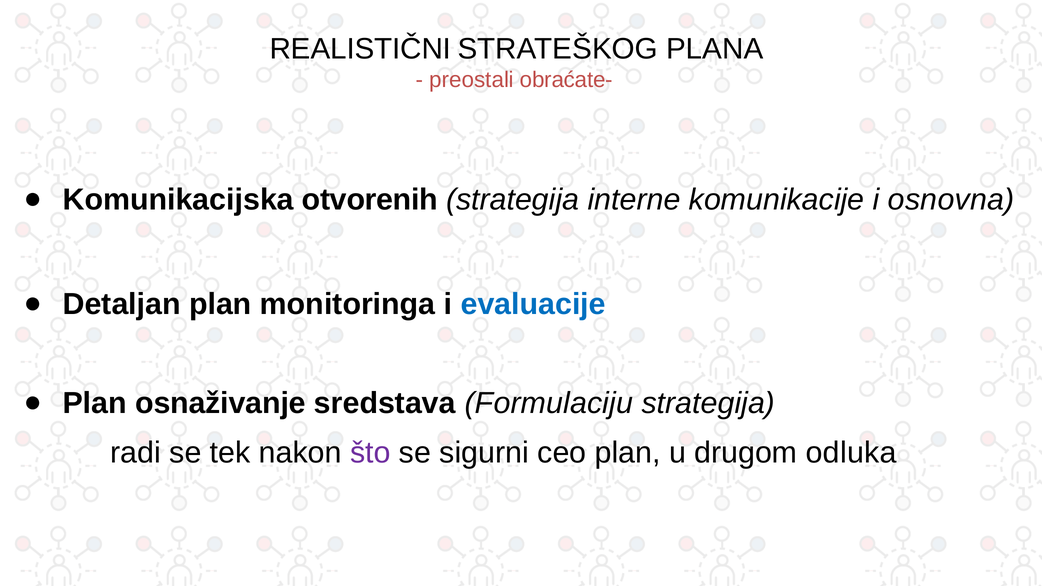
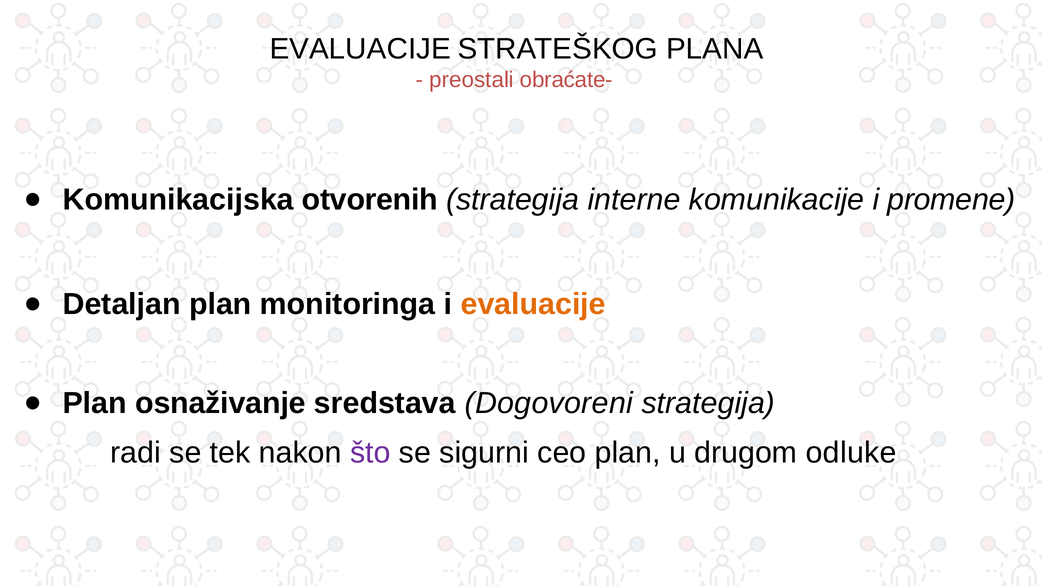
REALISTIČNI at (360, 49): REALISTIČNI -> EVALUACIJE
osnovna: osnovna -> promene
evaluacije at (533, 304) colour: blue -> orange
Formulaciju: Formulaciju -> Dogovoreni
odluka: odluka -> odluke
